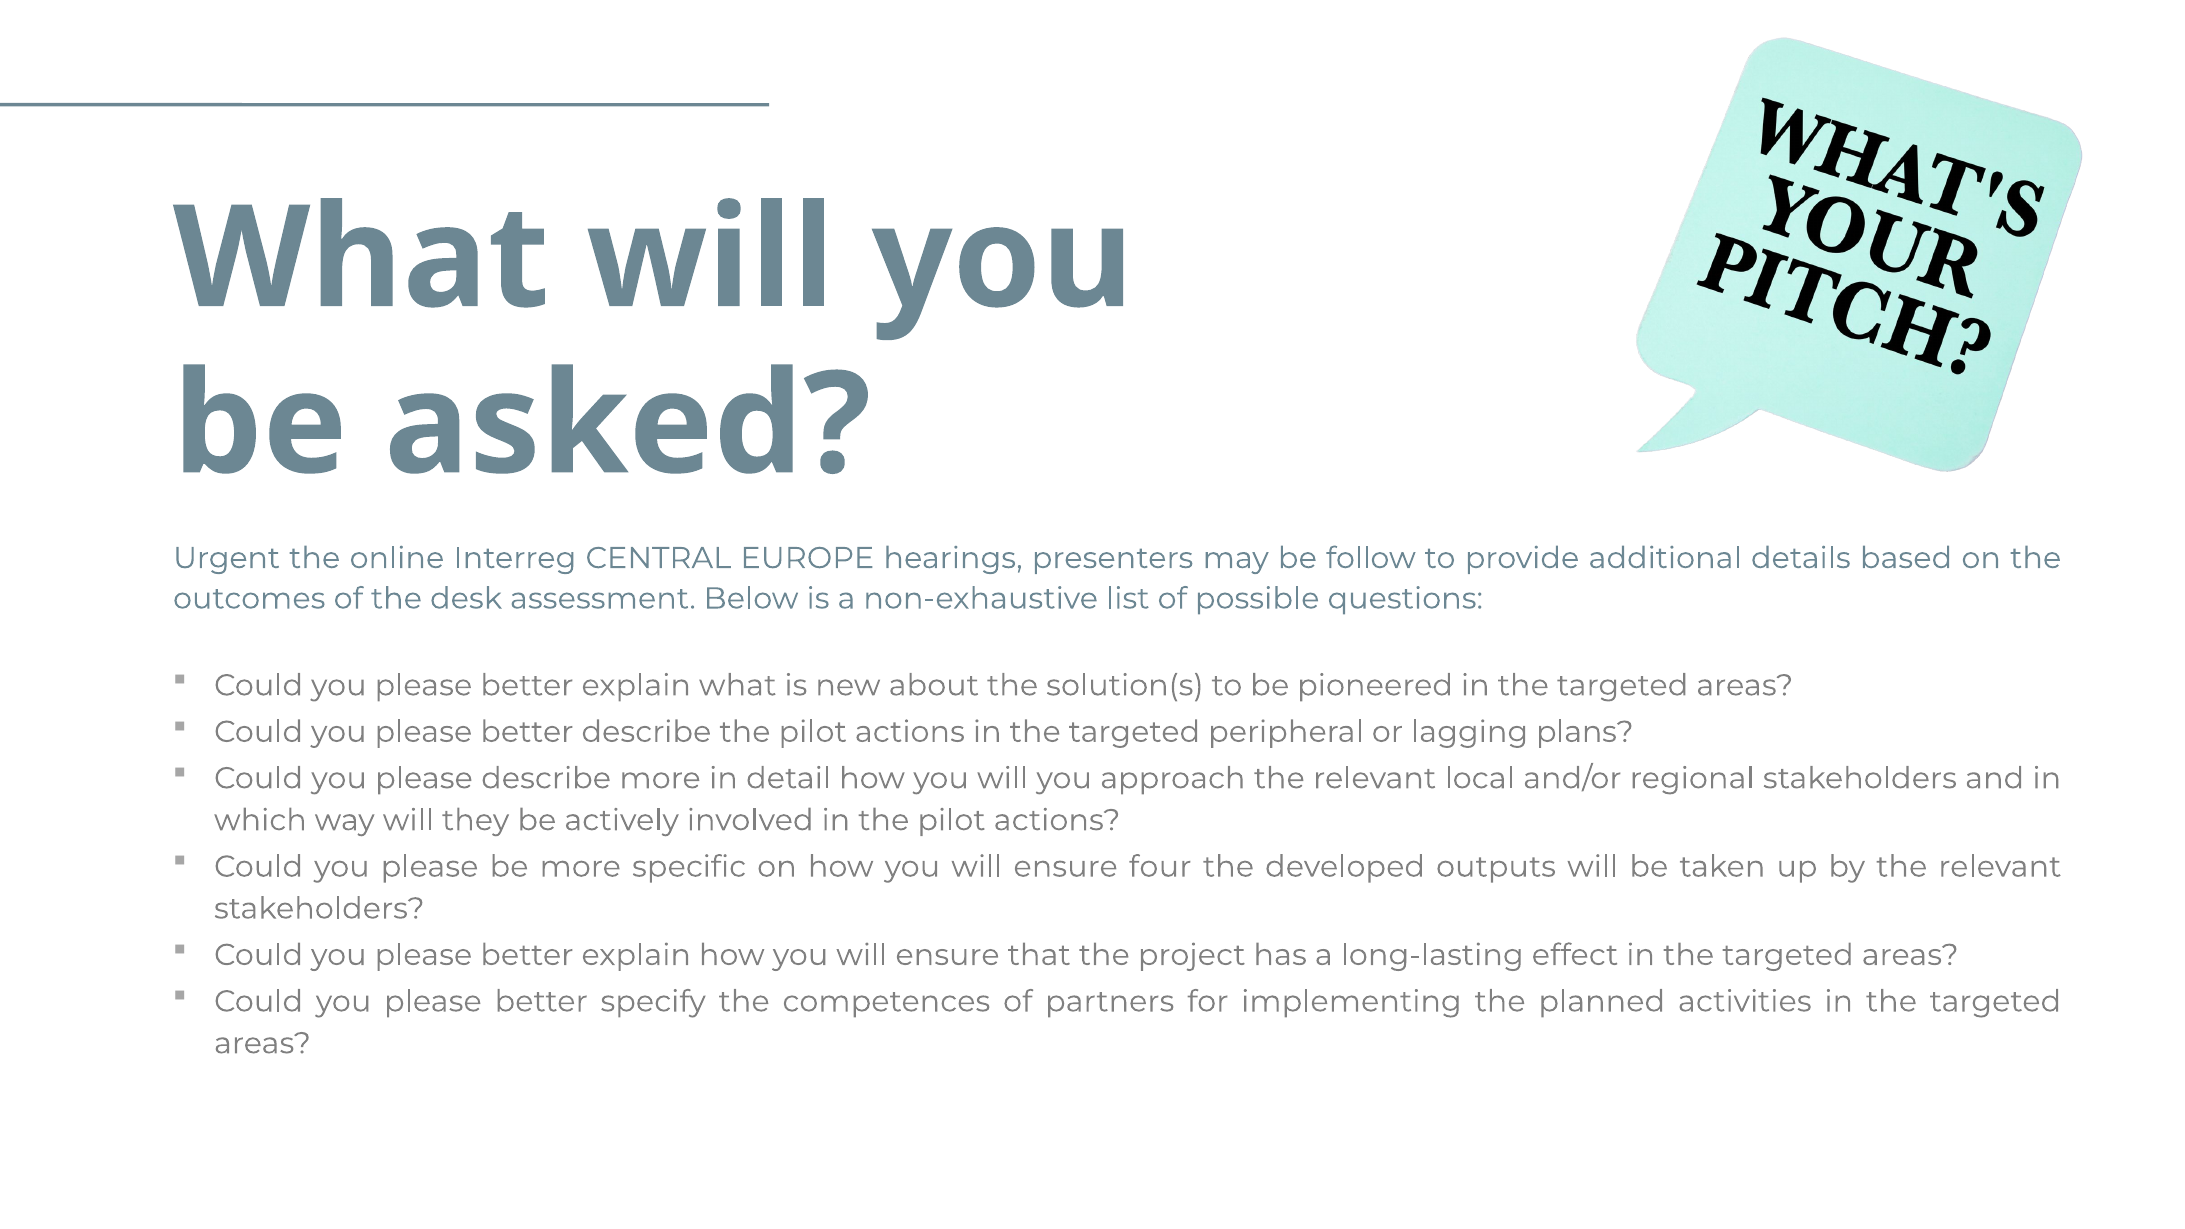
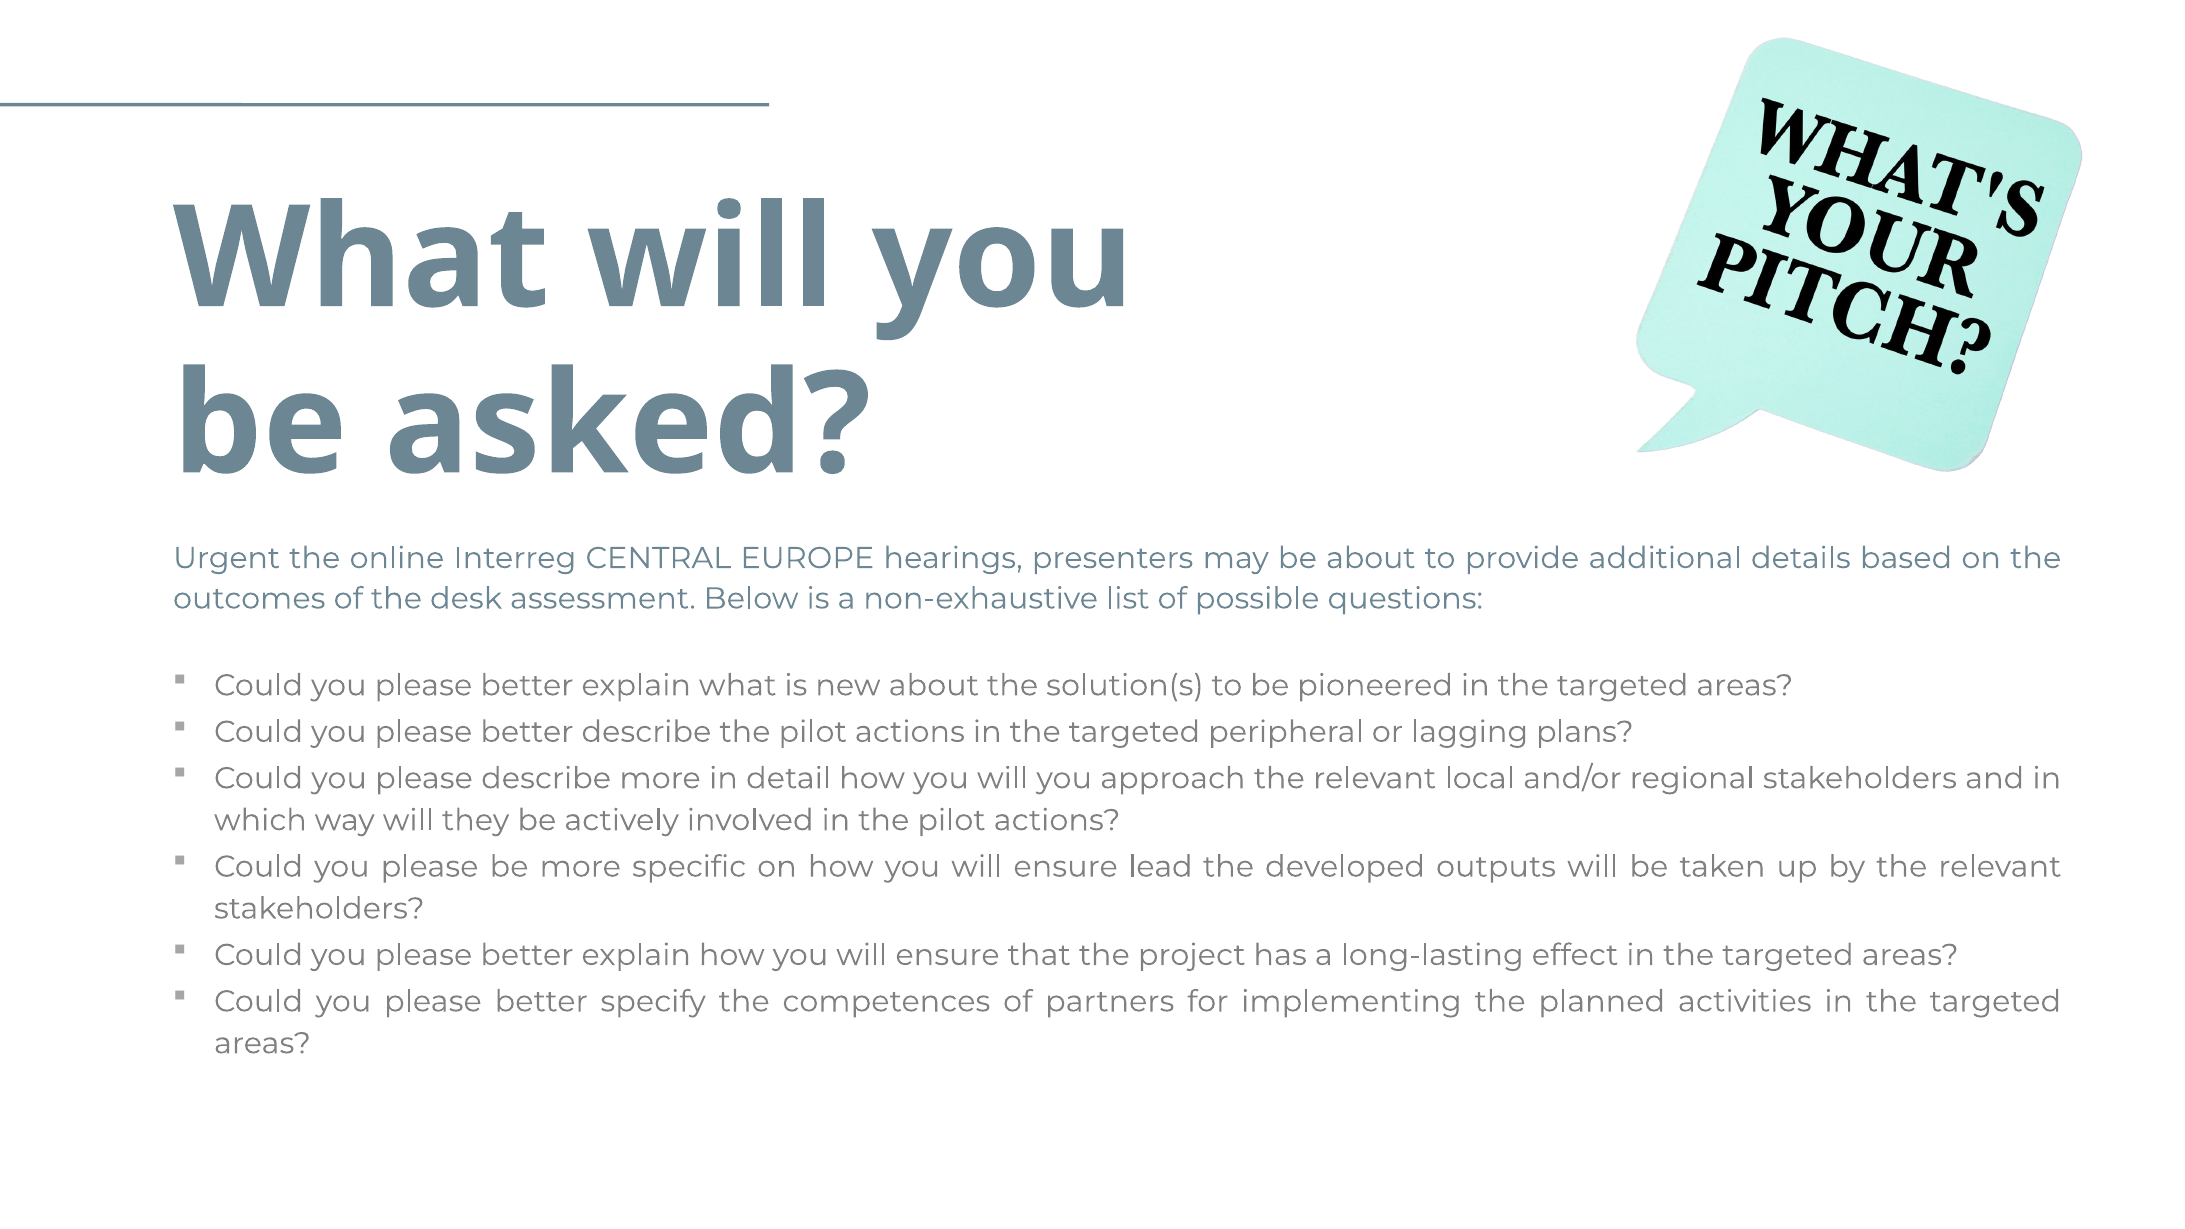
be follow: follow -> about
four: four -> lead
